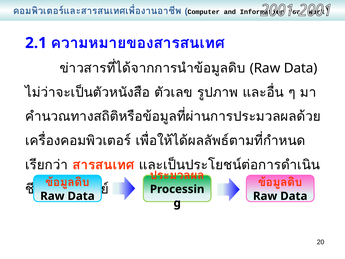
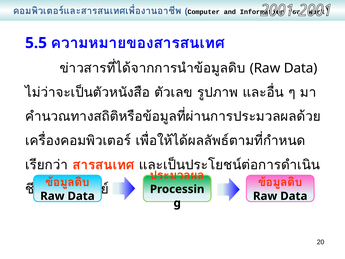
2.1: 2.1 -> 5.5
